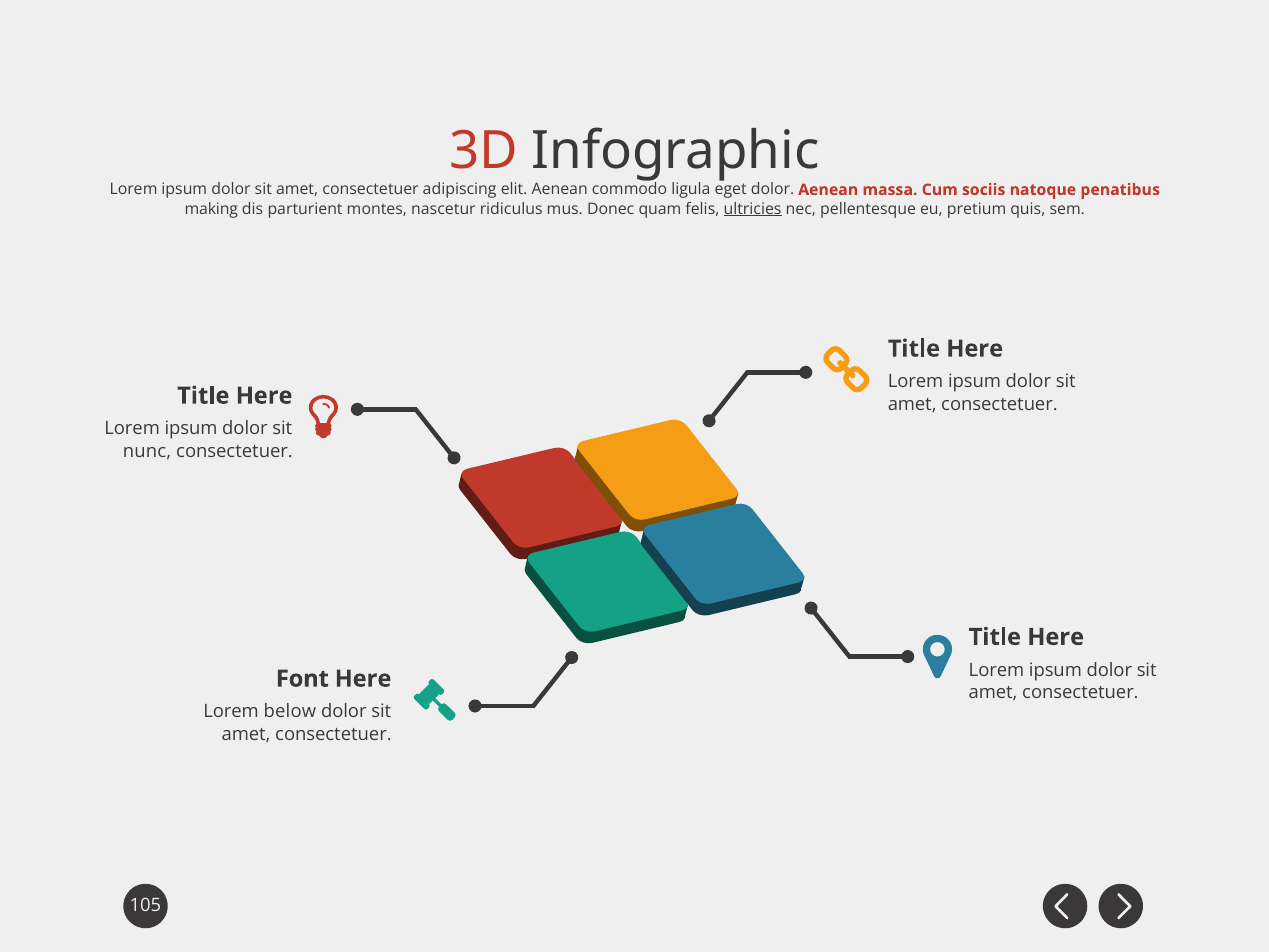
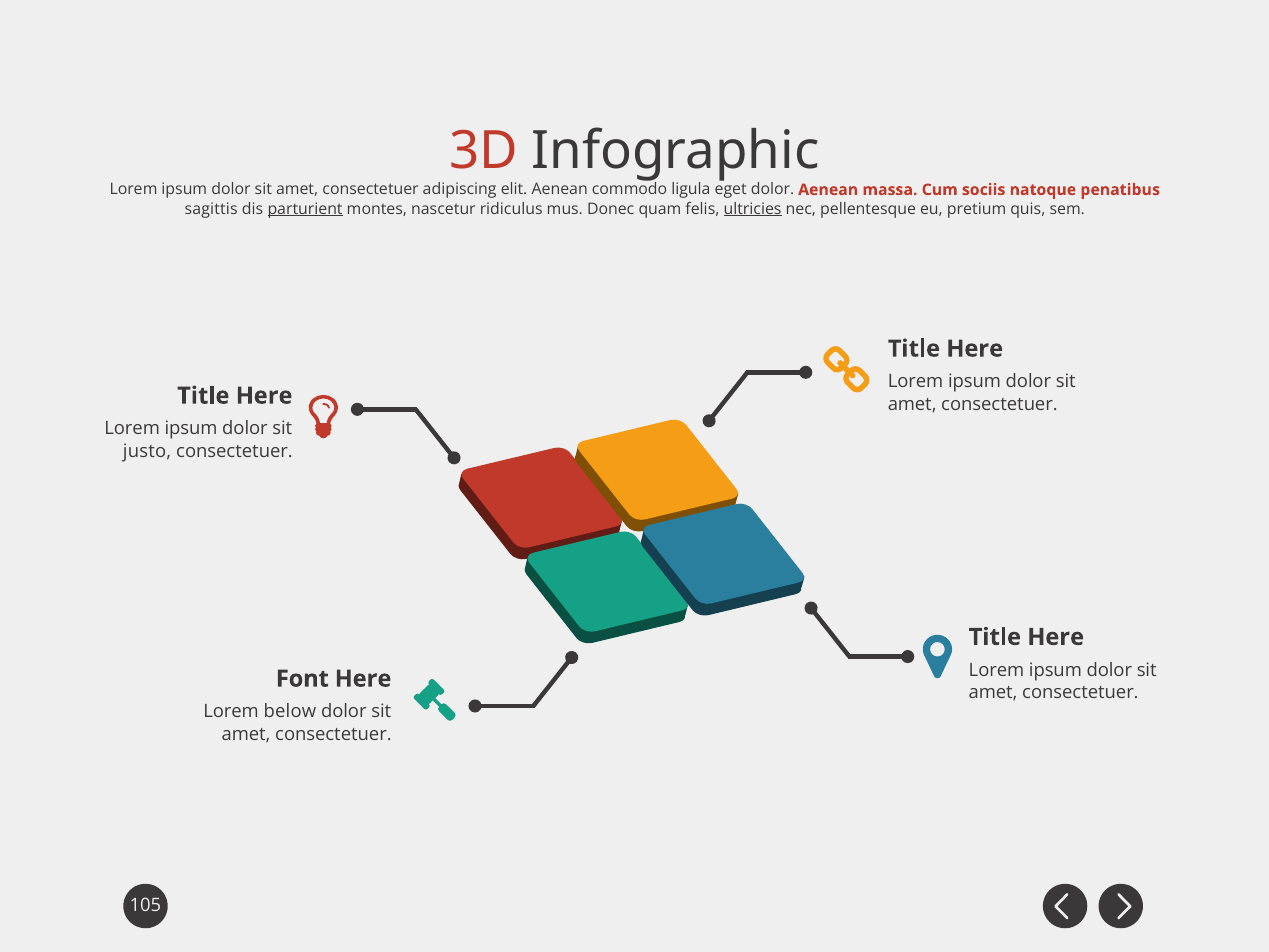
making: making -> sagittis
parturient underline: none -> present
nunc: nunc -> justo
